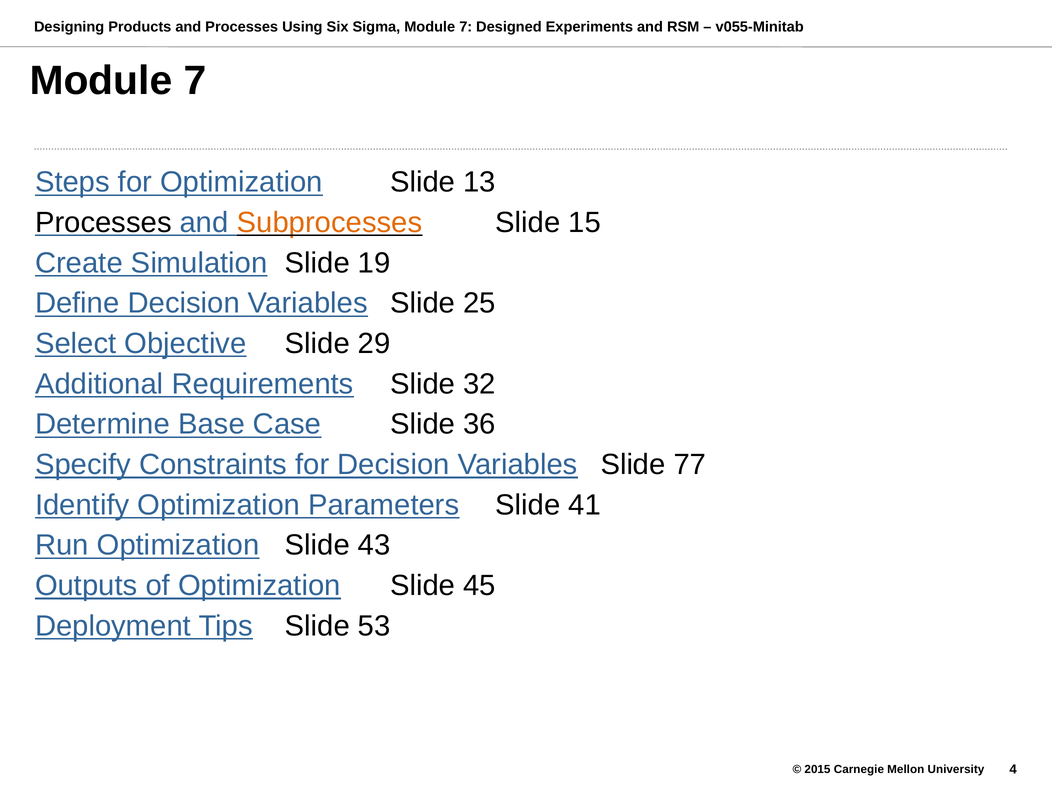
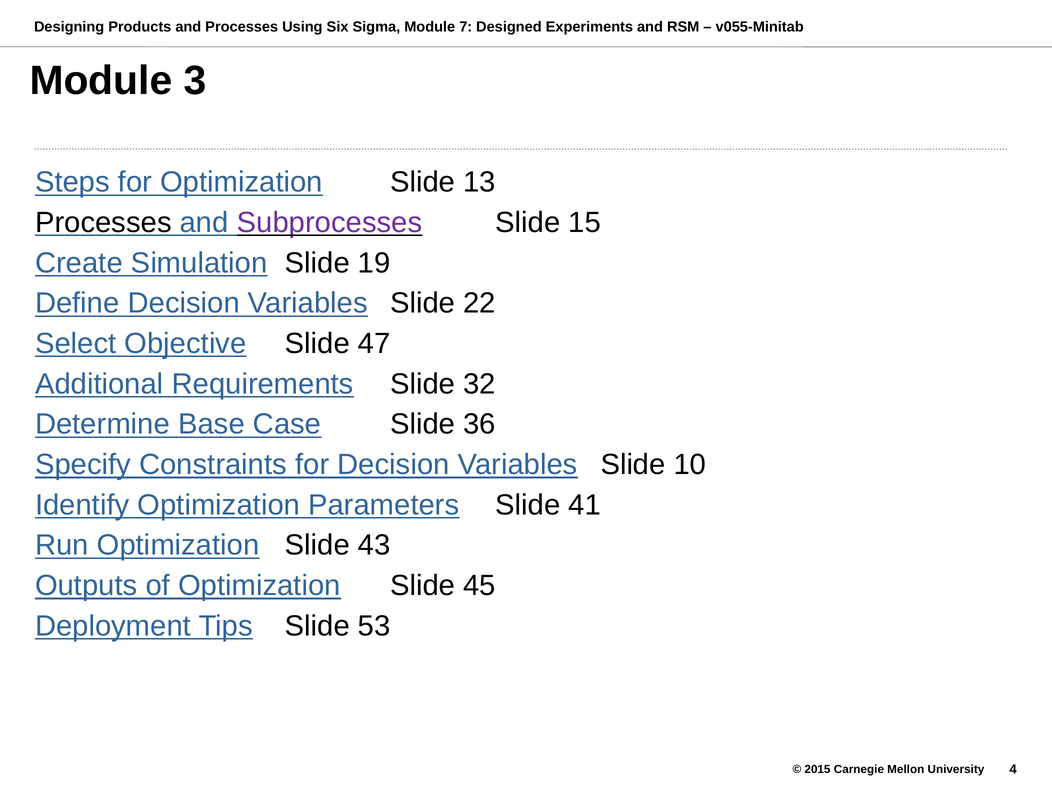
7 at (195, 81): 7 -> 3
Subprocesses colour: orange -> purple
25: 25 -> 22
29: 29 -> 47
77: 77 -> 10
